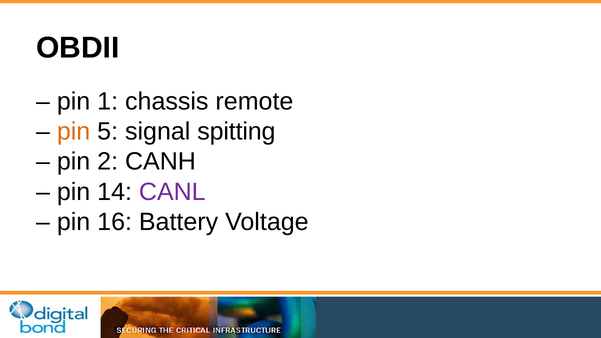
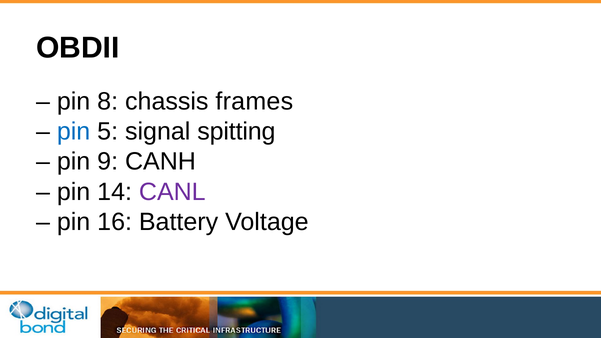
1: 1 -> 8
remote: remote -> frames
pin at (74, 132) colour: orange -> blue
2: 2 -> 9
